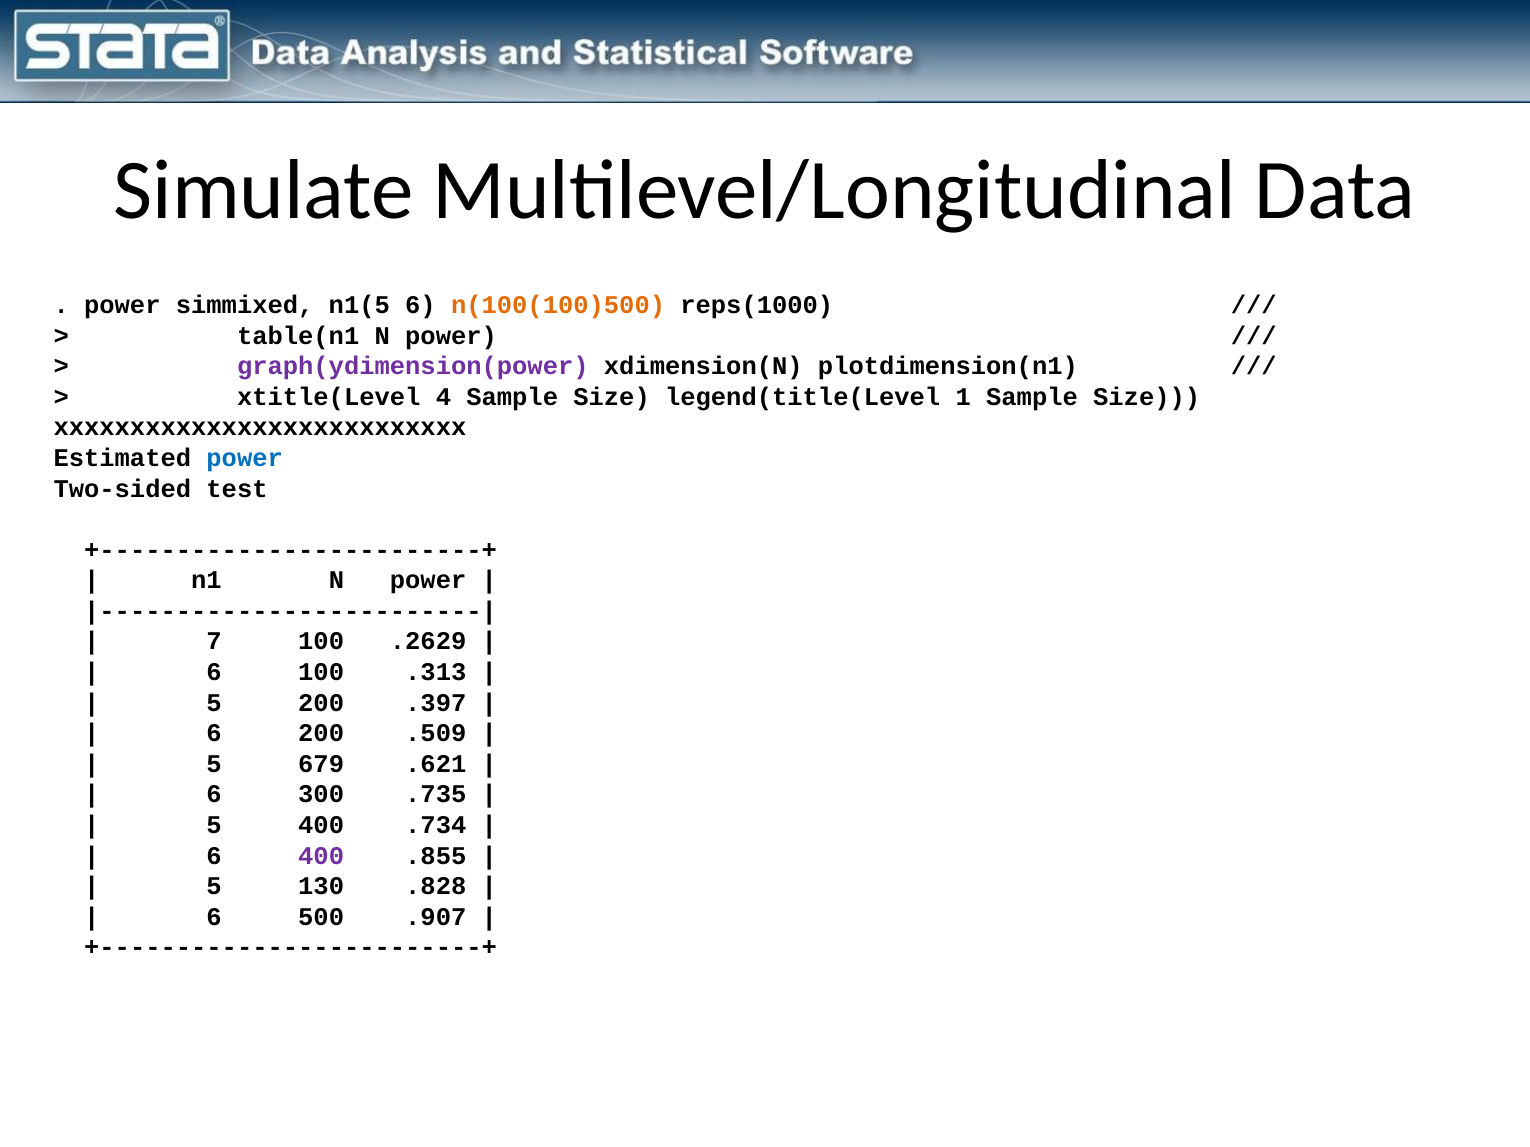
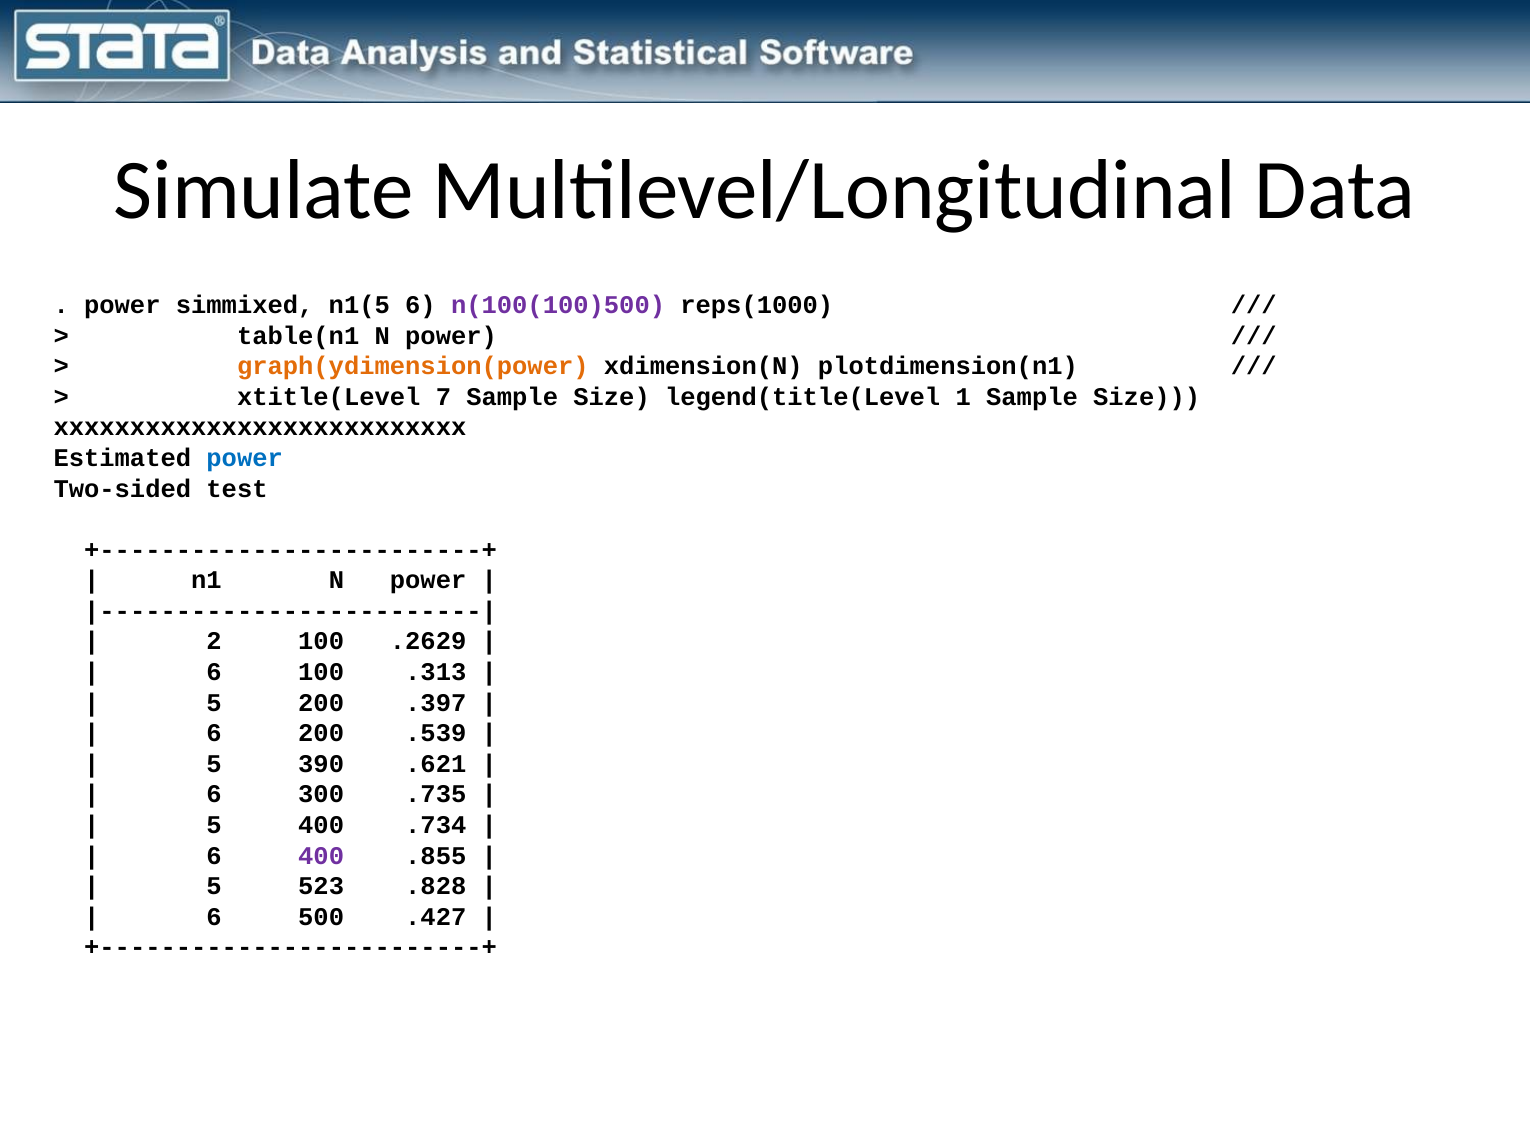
n(100(100)500 colour: orange -> purple
graph(ydimension(power colour: purple -> orange
4: 4 -> 7
7: 7 -> 2
.509: .509 -> .539
679: 679 -> 390
130: 130 -> 523
.907: .907 -> .427
